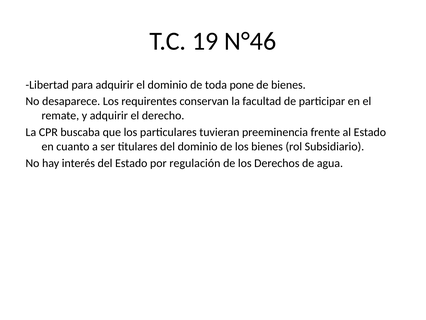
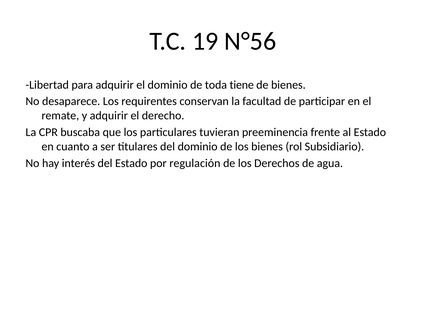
N°46: N°46 -> N°56
pone: pone -> tiene
